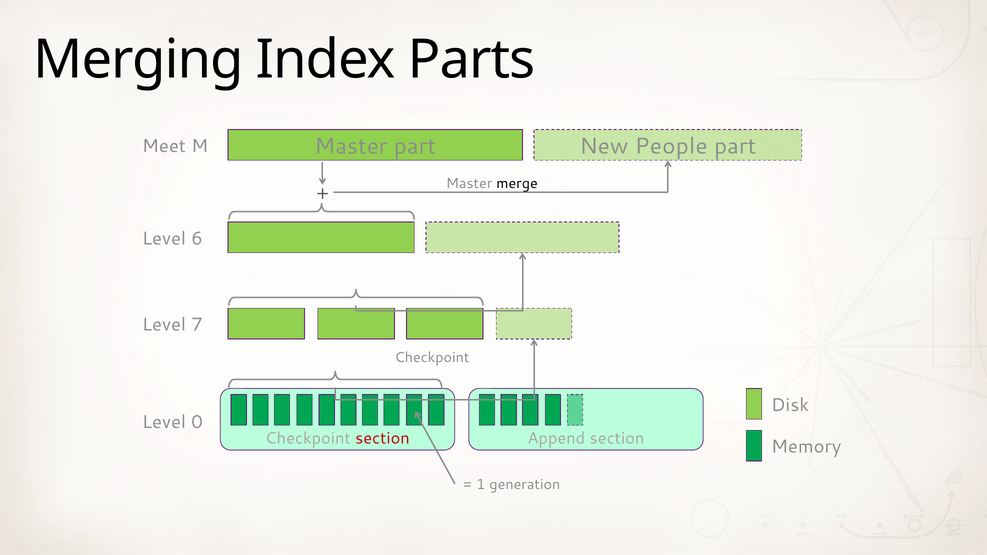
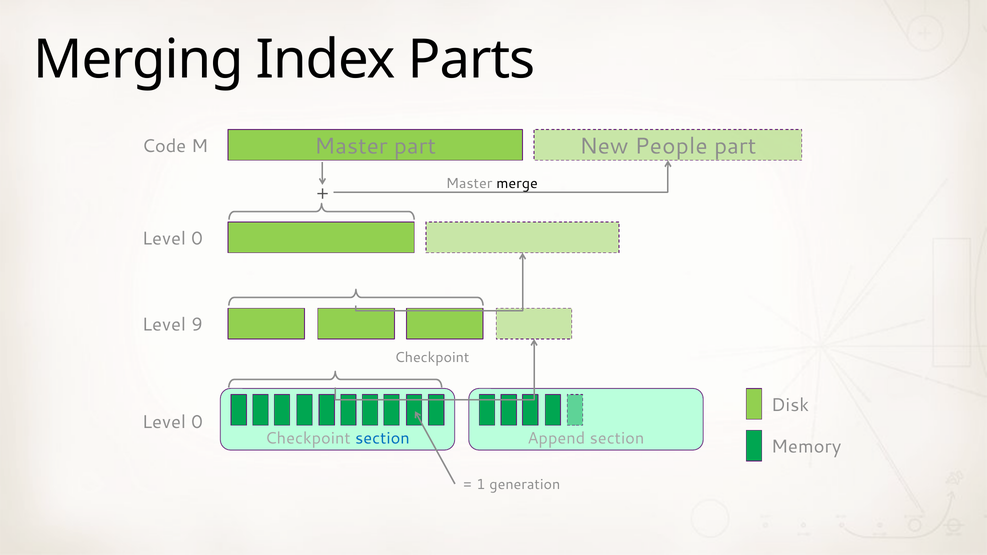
Meet: Meet -> Code
6 at (197, 239): 6 -> 0
7: 7 -> 9
section at (382, 438) colour: red -> blue
